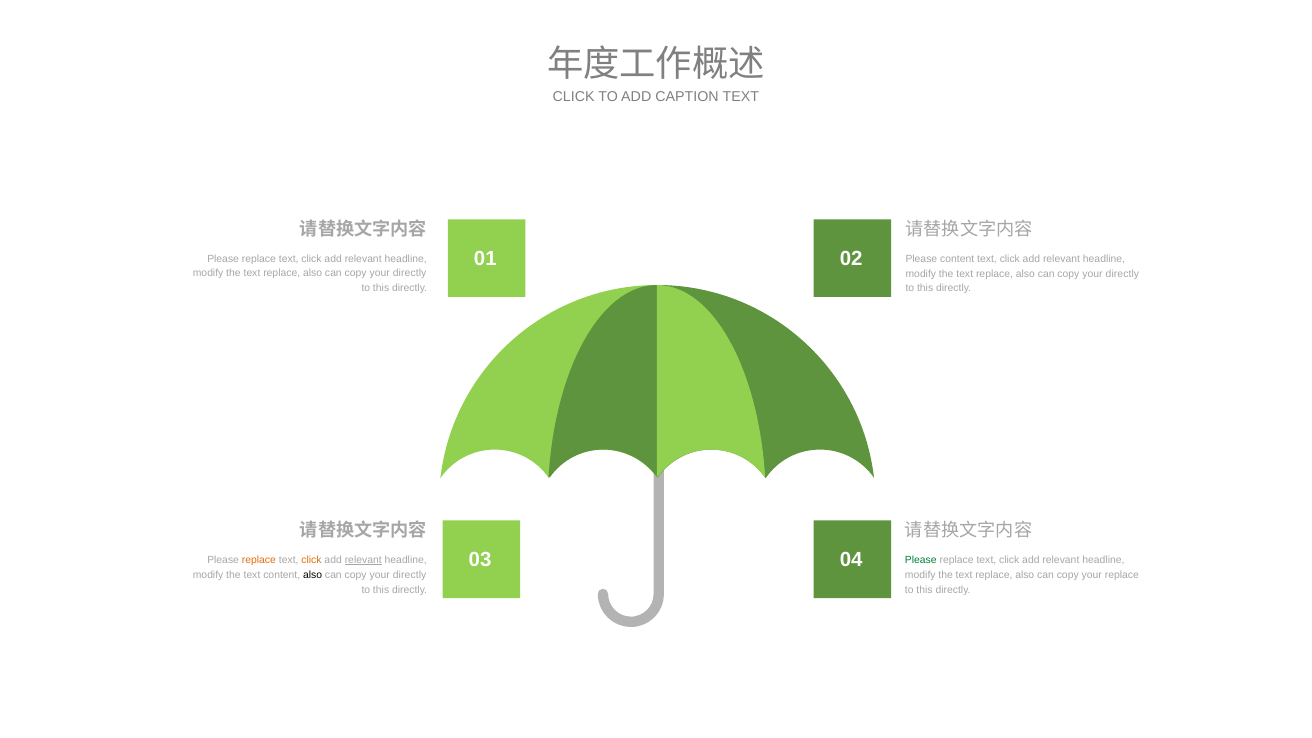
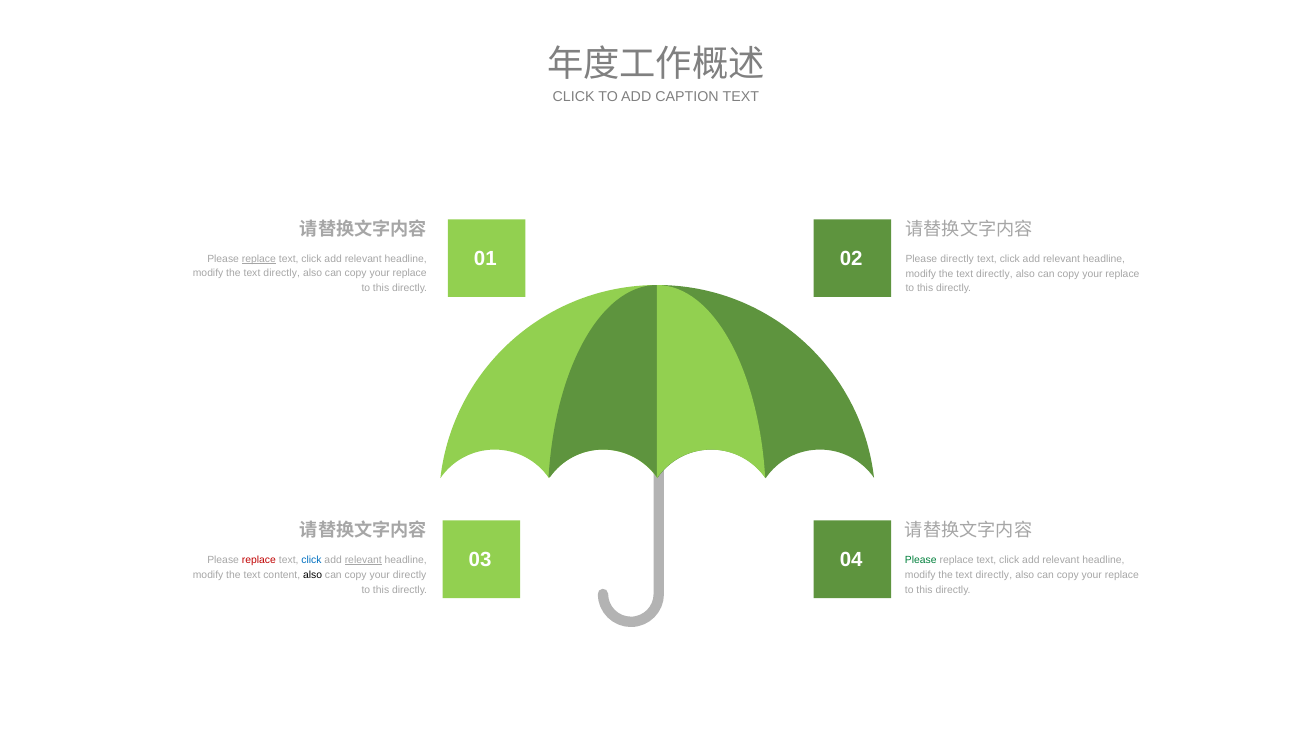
replace at (259, 259) underline: none -> present
Please content: content -> directly
replace at (282, 274): replace -> directly
directly at (410, 274): directly -> replace
replace at (995, 274): replace -> directly
directly at (1122, 274): directly -> replace
replace at (259, 560) colour: orange -> red
click at (312, 560) colour: orange -> blue
replace at (994, 575): replace -> directly
